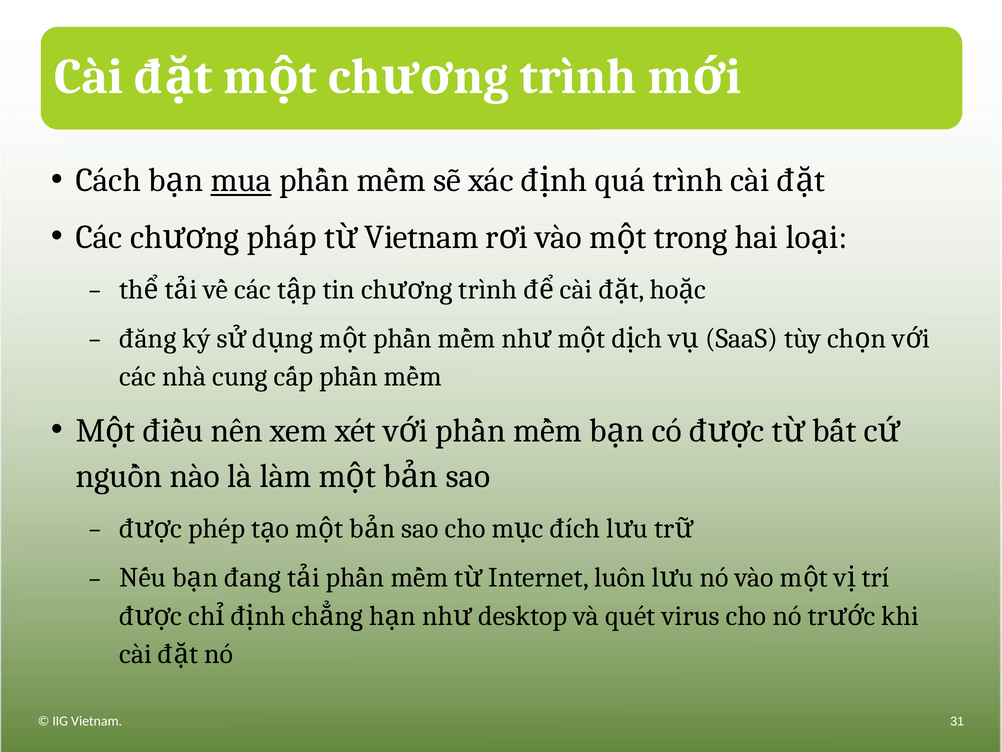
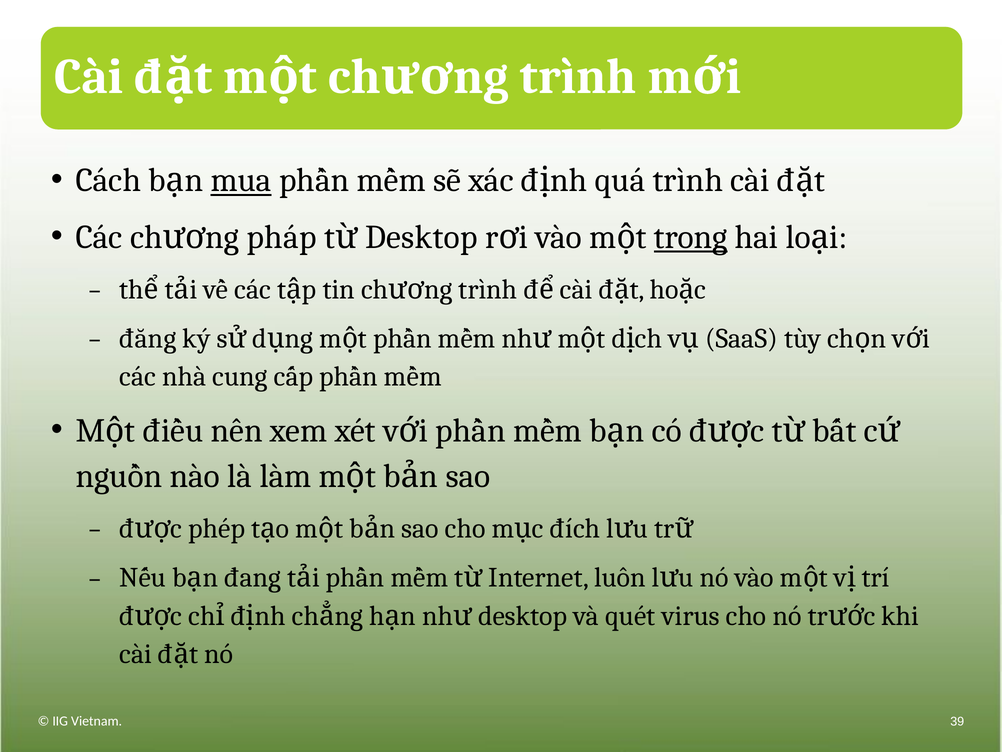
Vietnam at (422, 237): Vietnam -> Desktop
trong underline: none -> present
31: 31 -> 39
